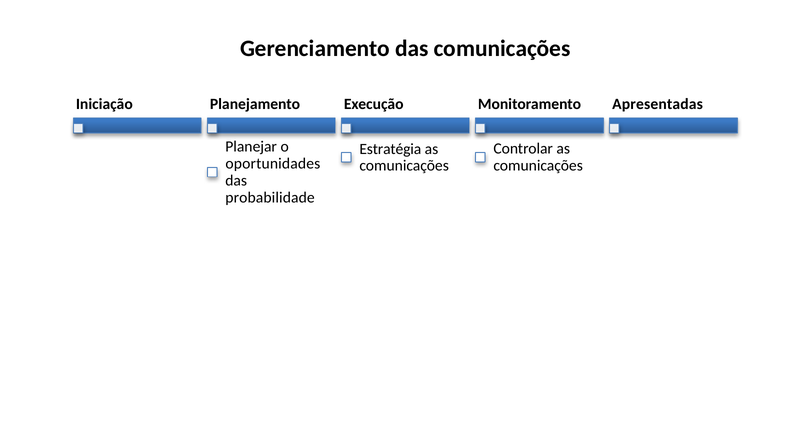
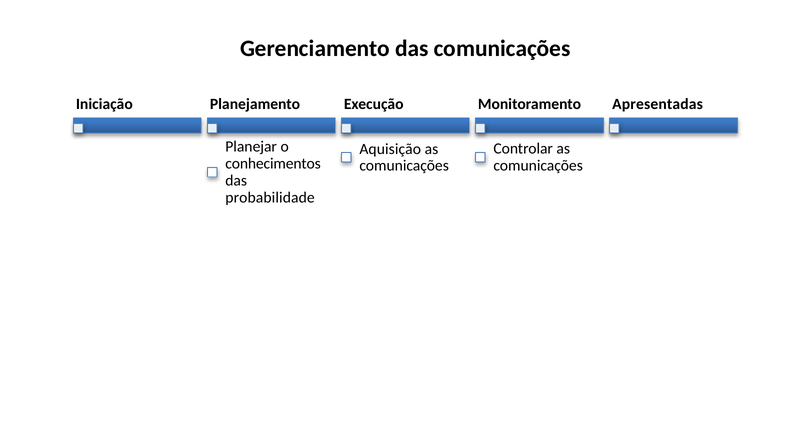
Estratégia: Estratégia -> Aquisição
oportunidades: oportunidades -> conhecimentos
